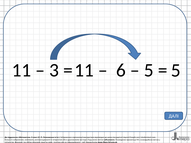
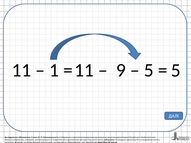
3: 3 -> 1
6: 6 -> 9
